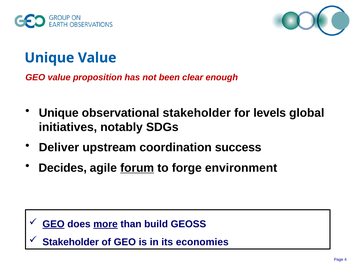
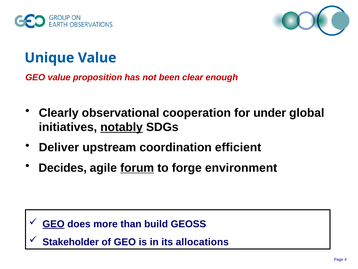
Unique at (59, 113): Unique -> Clearly
observational stakeholder: stakeholder -> cooperation
levels: levels -> under
notably underline: none -> present
success: success -> efficient
more underline: present -> none
economies: economies -> allocations
